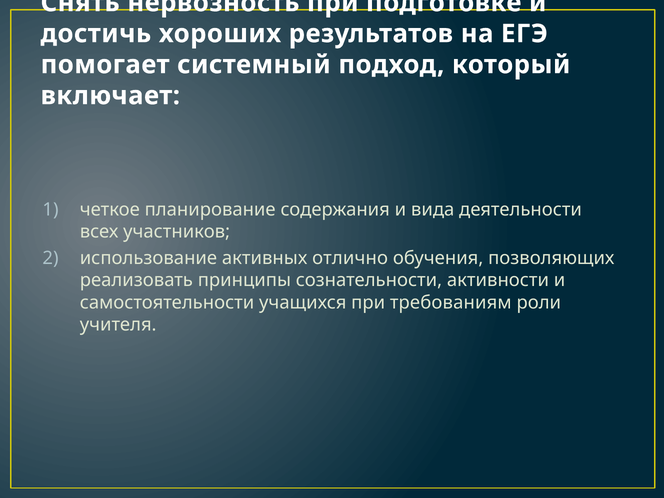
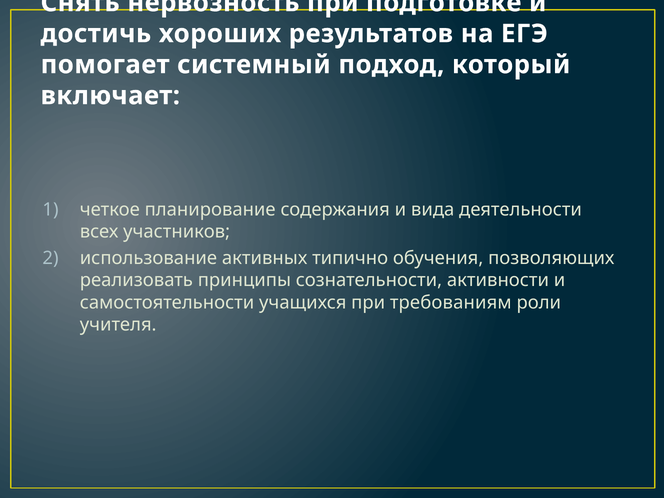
отлично: отлично -> типично
